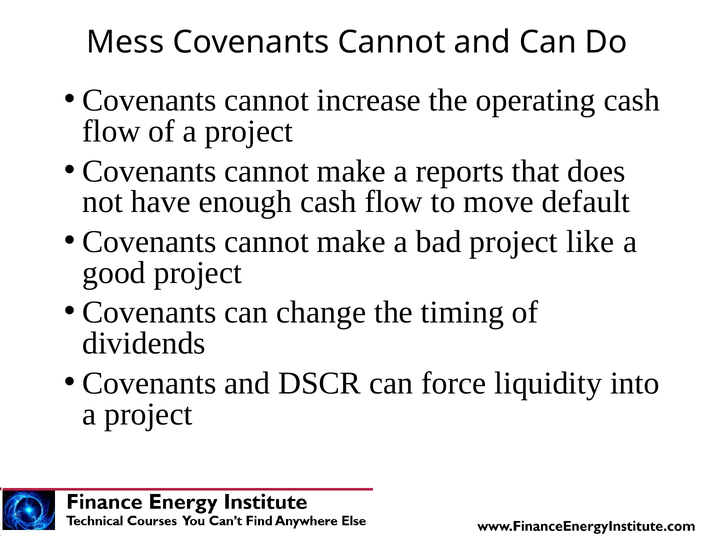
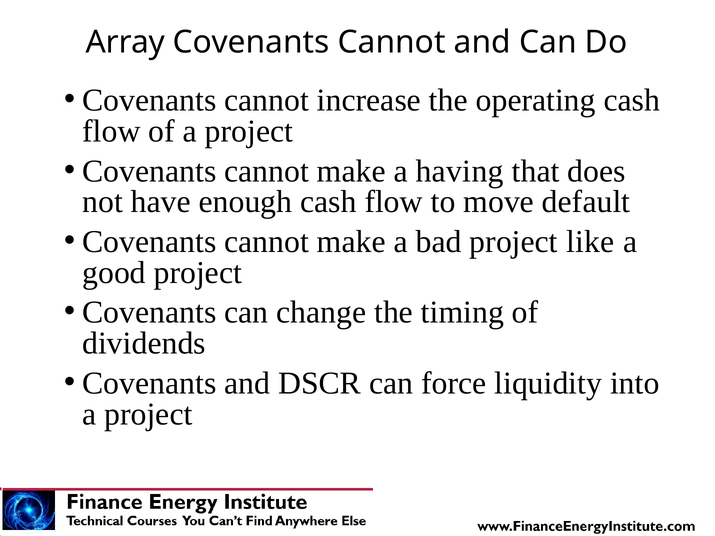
Mess: Mess -> Array
reports: reports -> having
